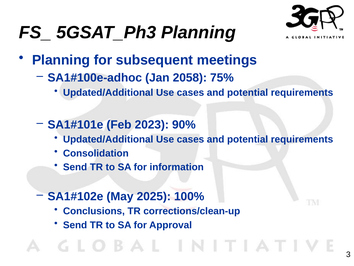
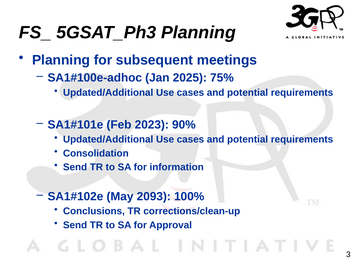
2058: 2058 -> 2025
2025: 2025 -> 2093
